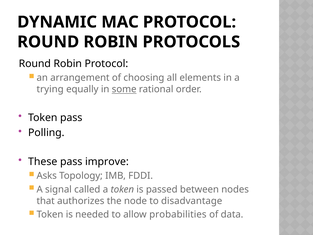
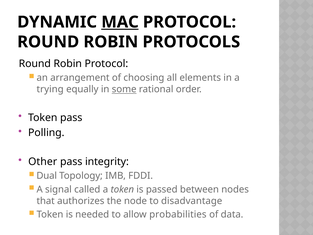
MAC underline: none -> present
These: These -> Other
improve: improve -> integrity
Asks: Asks -> Dual
